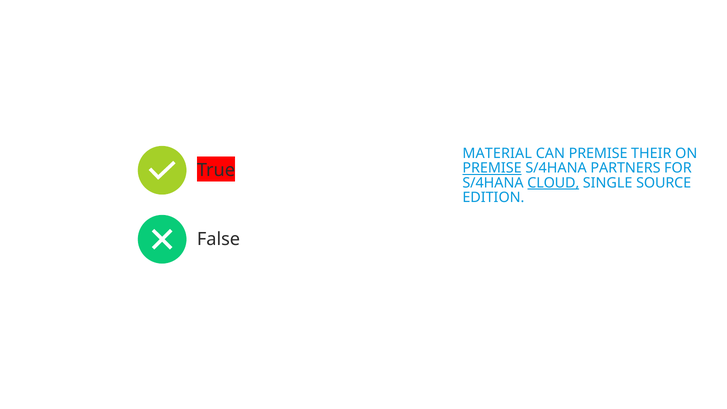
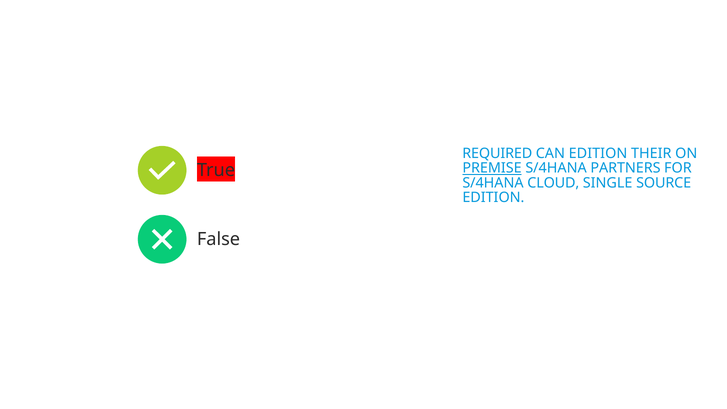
MATERIAL: MATERIAL -> REQUIRED
CAN PREMISE: PREMISE -> EDITION
CLOUD underline: present -> none
